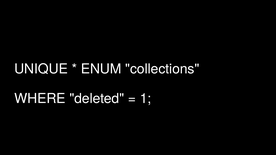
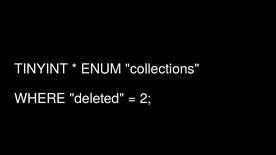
UNIQUE: UNIQUE -> TINYINT
1: 1 -> 2
